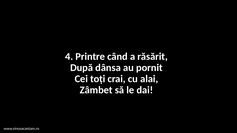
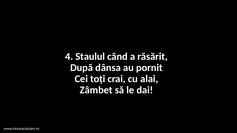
Printre: Printre -> Staulul
